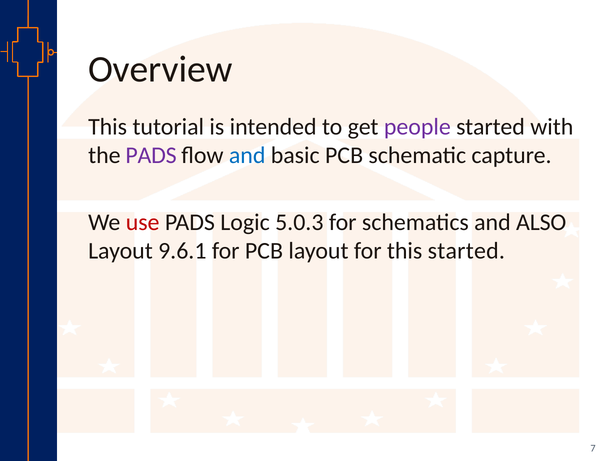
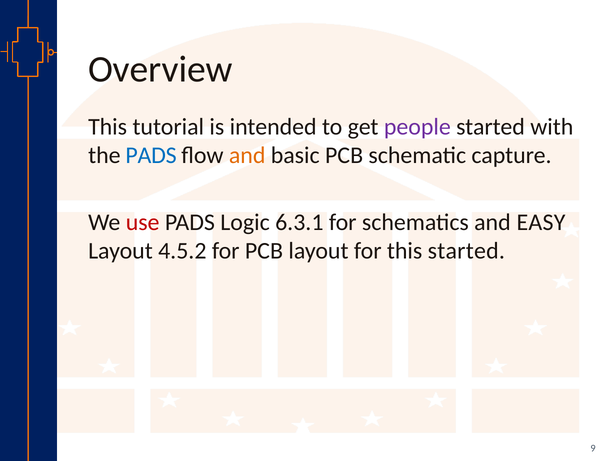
PADS at (151, 155) colour: purple -> blue
and at (247, 155) colour: blue -> orange
5.0.3: 5.0.3 -> 6.3.1
ALSO: ALSO -> EASY
9.6.1: 9.6.1 -> 4.5.2
7: 7 -> 9
